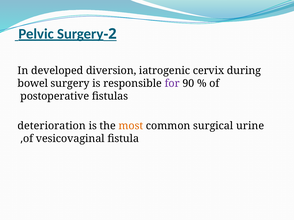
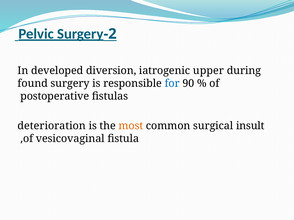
cervix: cervix -> upper
bowel: bowel -> found
for colour: purple -> blue
urine: urine -> insult
